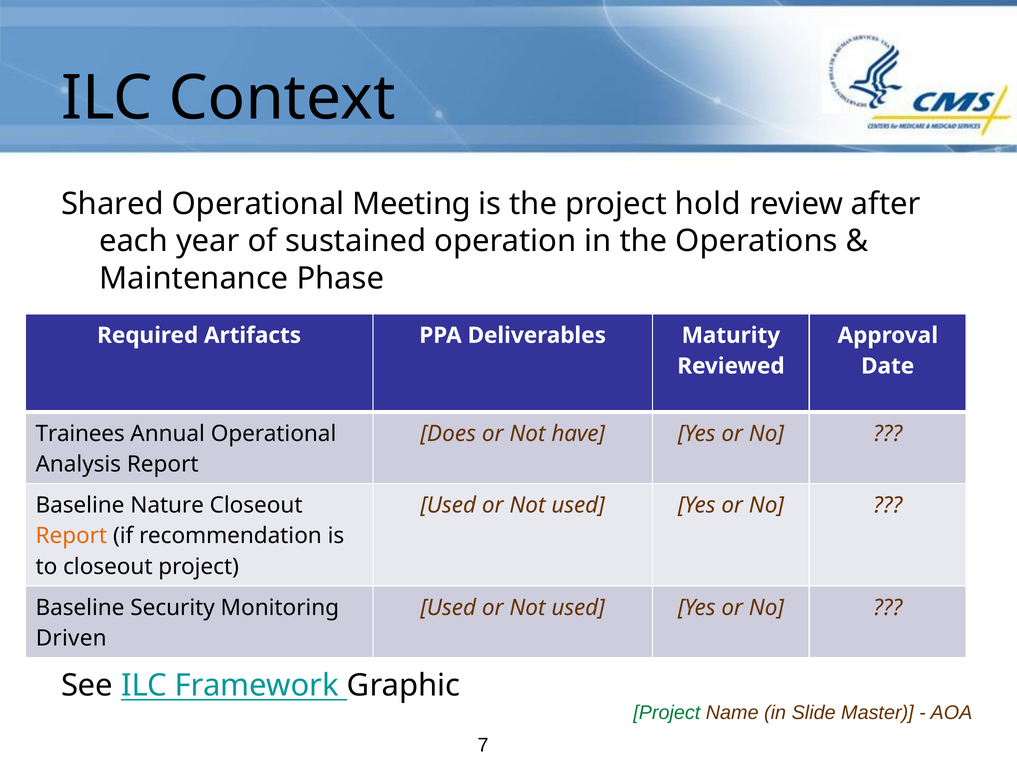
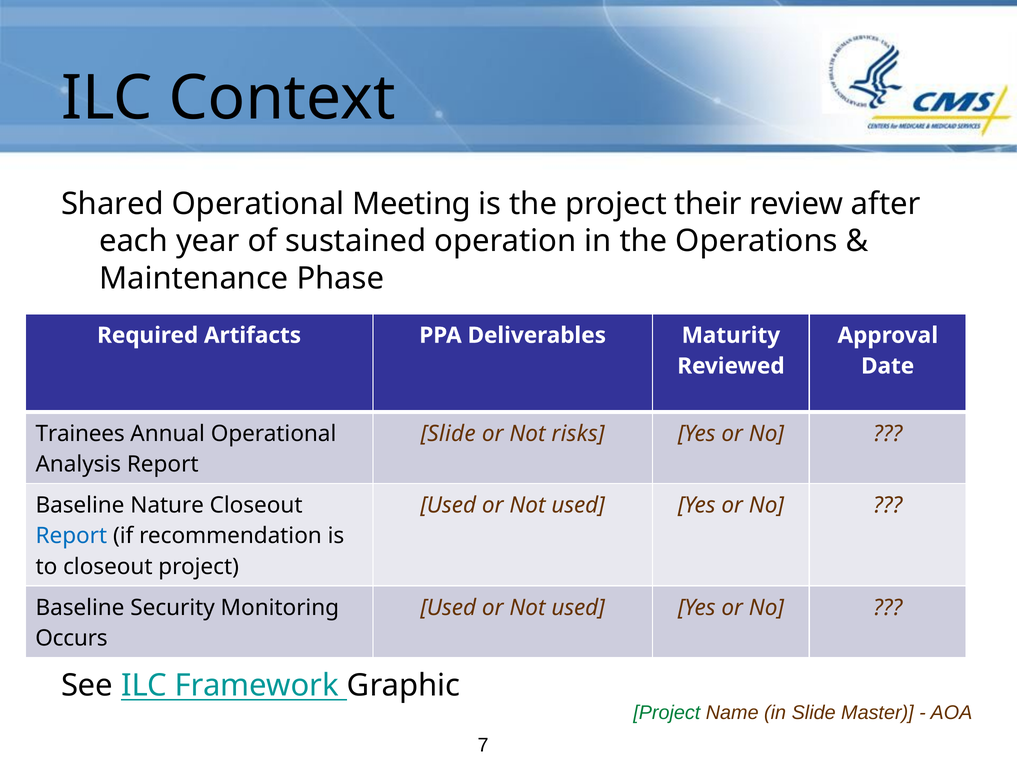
hold: hold -> their
Does at (448, 434): Does -> Slide
have: have -> risks
Report at (71, 536) colour: orange -> blue
Driven: Driven -> Occurs
